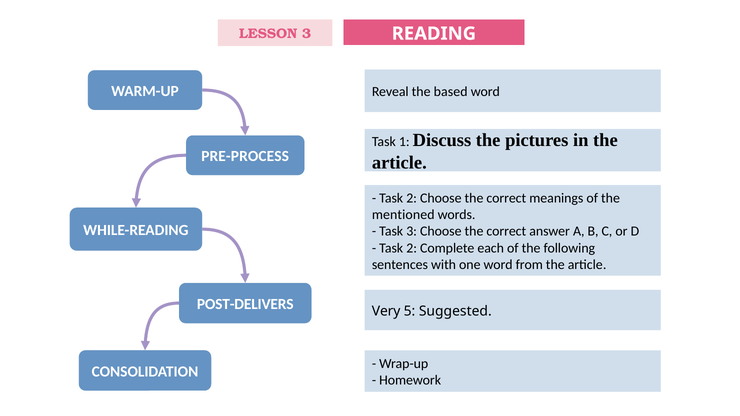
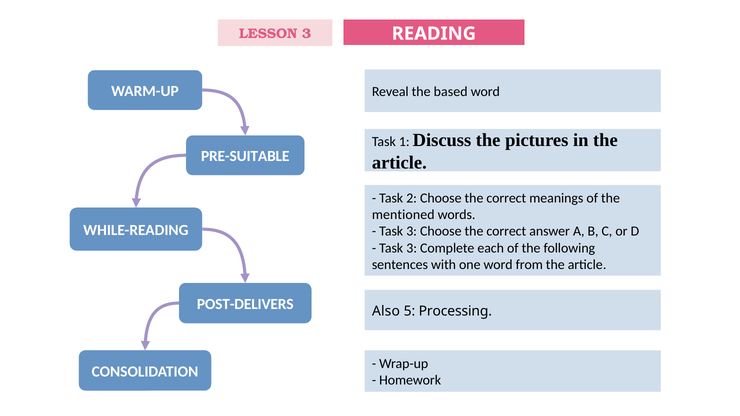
PRE-PROCESS: PRE-PROCESS -> PRE-SUITABLE
2 at (412, 248): 2 -> 3
Very: Very -> Also
Suggested: Suggested -> Processing
